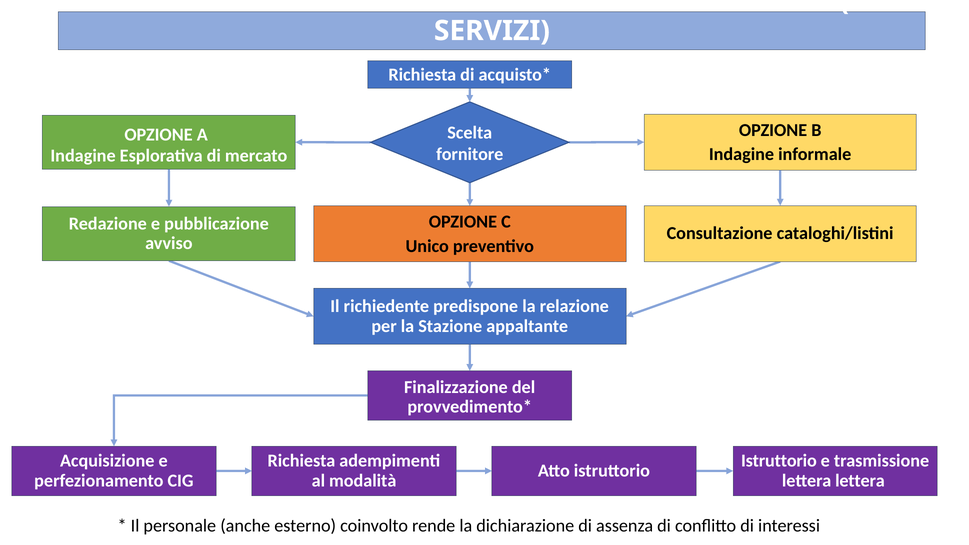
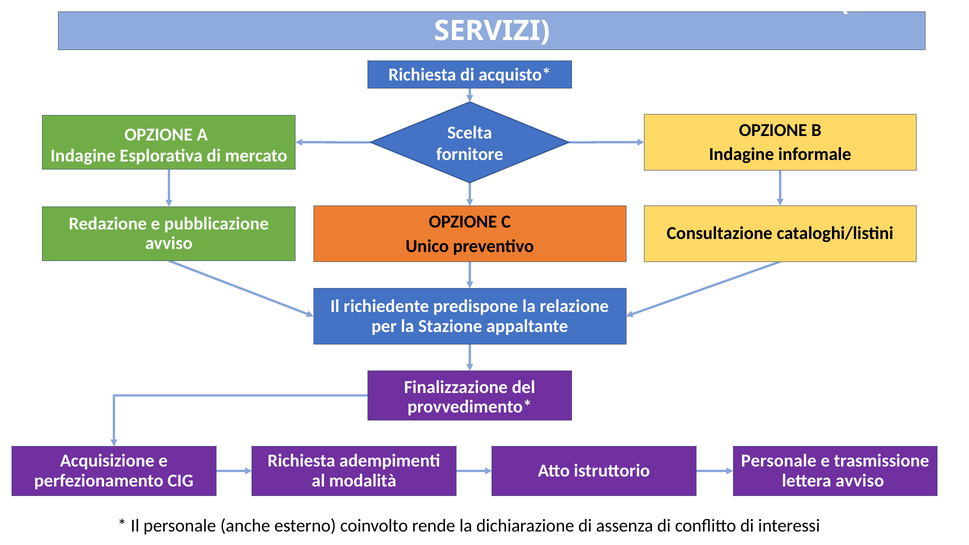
Istruttorio at (779, 461): Istruttorio -> Personale
lettera lettera: lettera -> avviso
